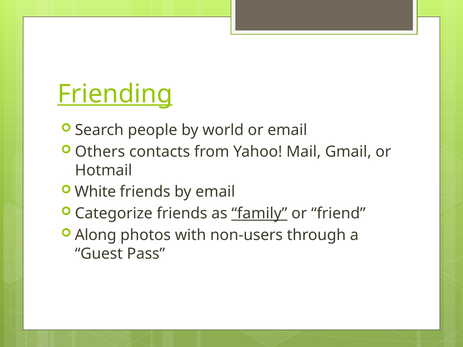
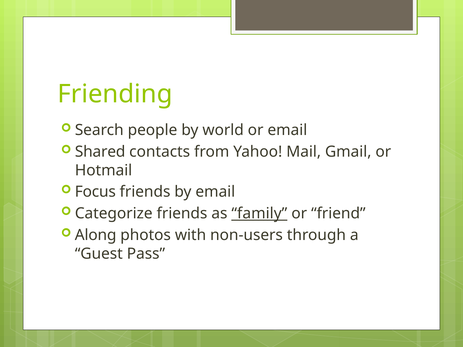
Friending underline: present -> none
Others: Others -> Shared
White: White -> Focus
